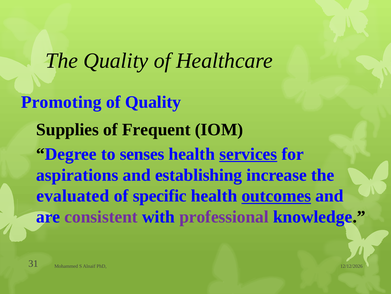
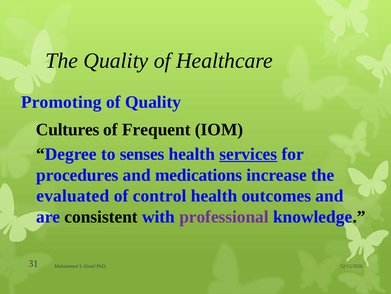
Supplies: Supplies -> Cultures
aspirations: aspirations -> procedures
establishing: establishing -> medications
specific: specific -> control
outcomes underline: present -> none
consistent colour: purple -> black
